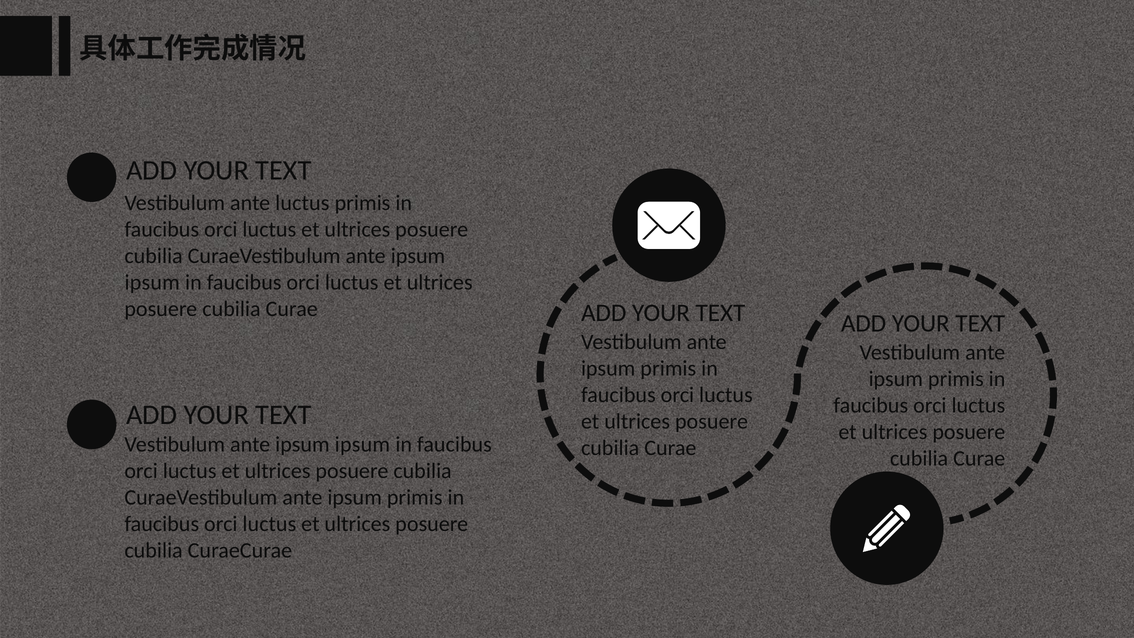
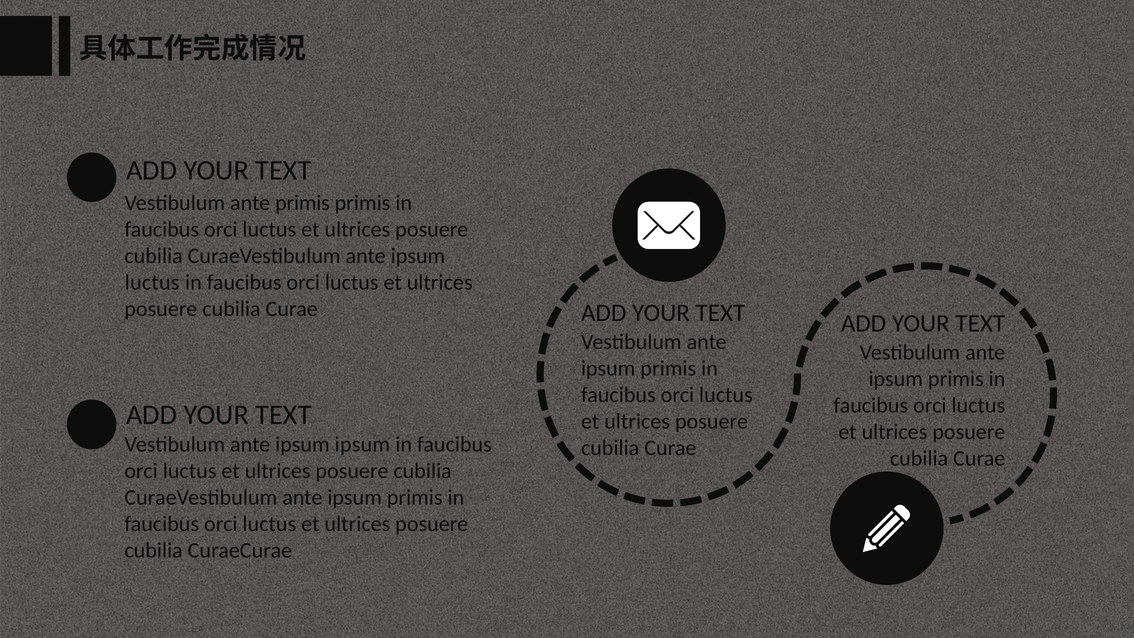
ante luctus: luctus -> primis
ipsum at (152, 283): ipsum -> luctus
